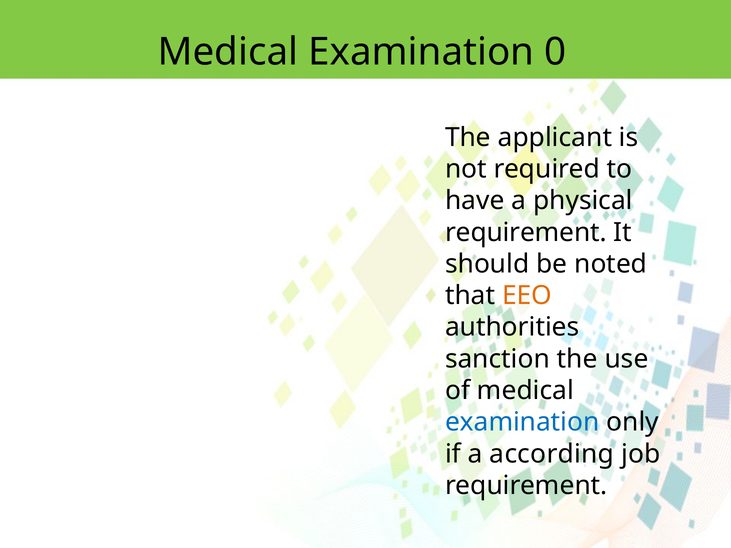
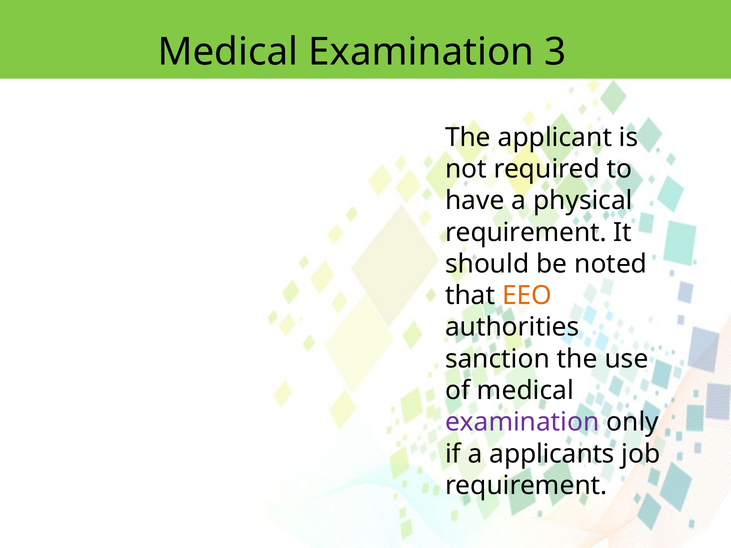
0: 0 -> 3
examination at (522, 422) colour: blue -> purple
according: according -> applicants
